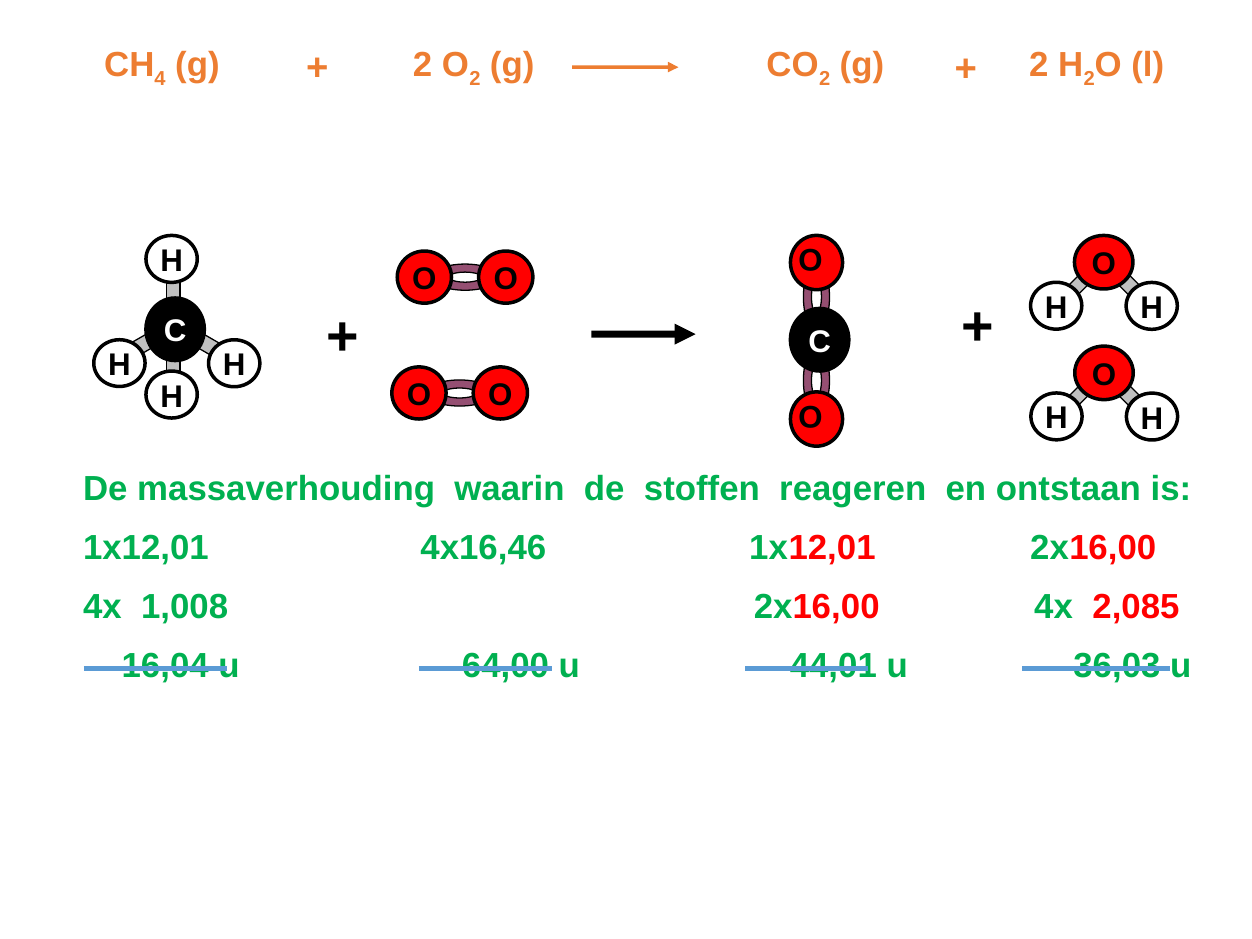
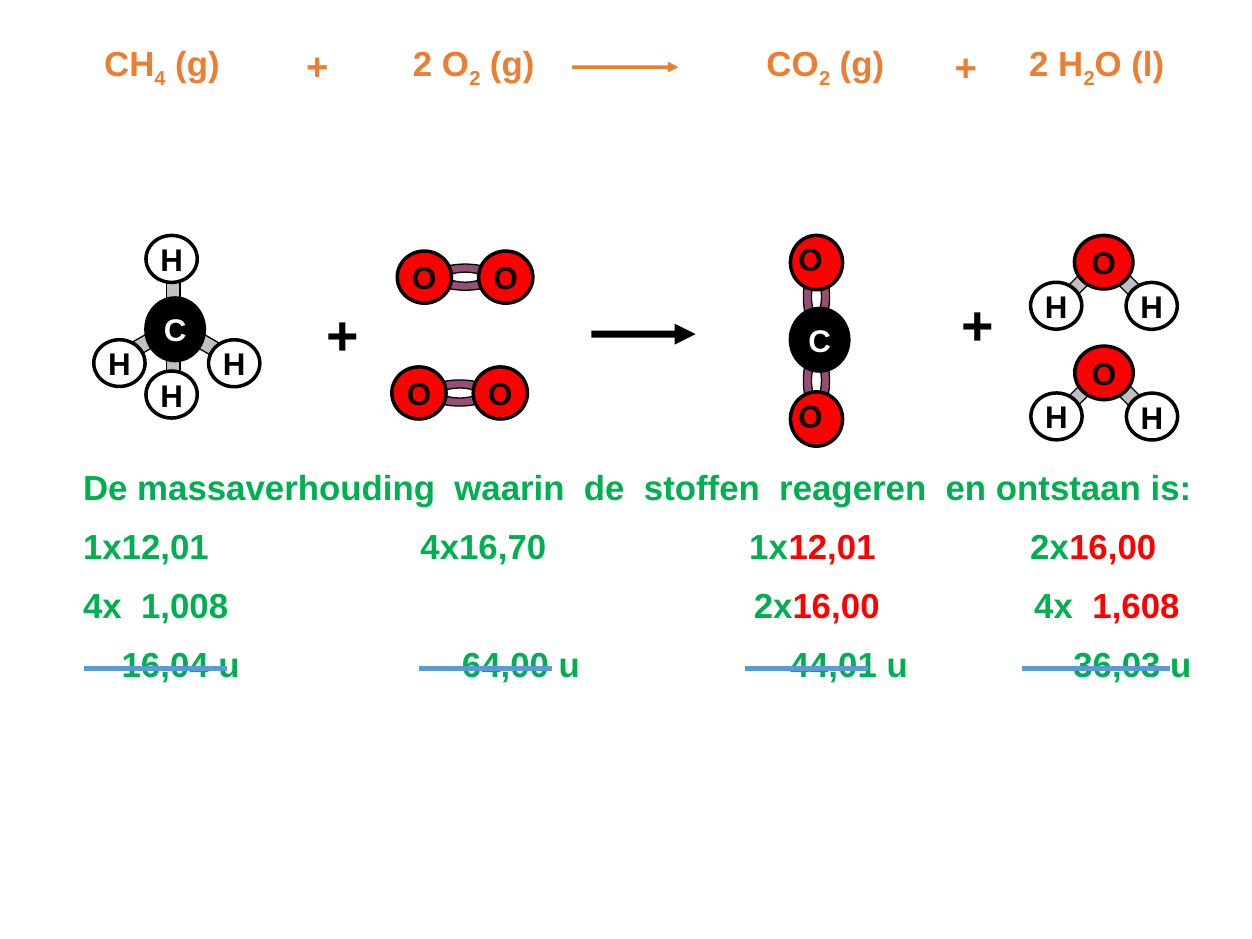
4x16,46: 4x16,46 -> 4x16,70
2,085: 2,085 -> 1,608
